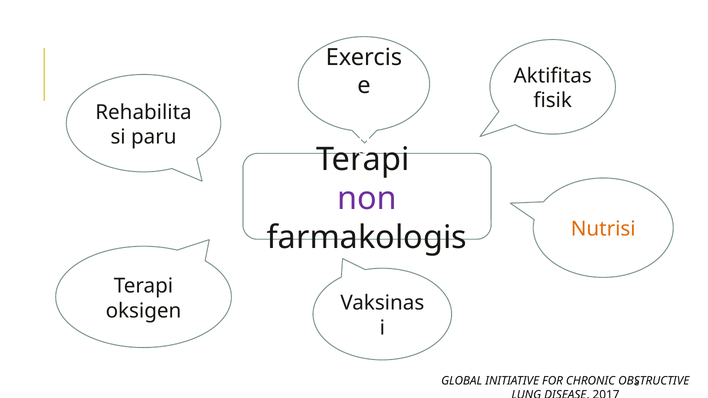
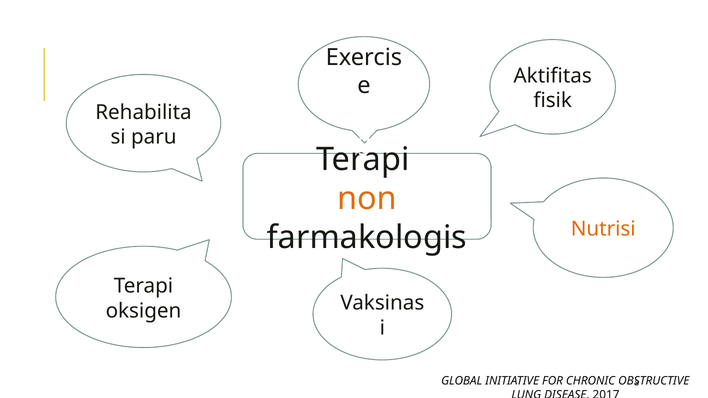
non colour: purple -> orange
